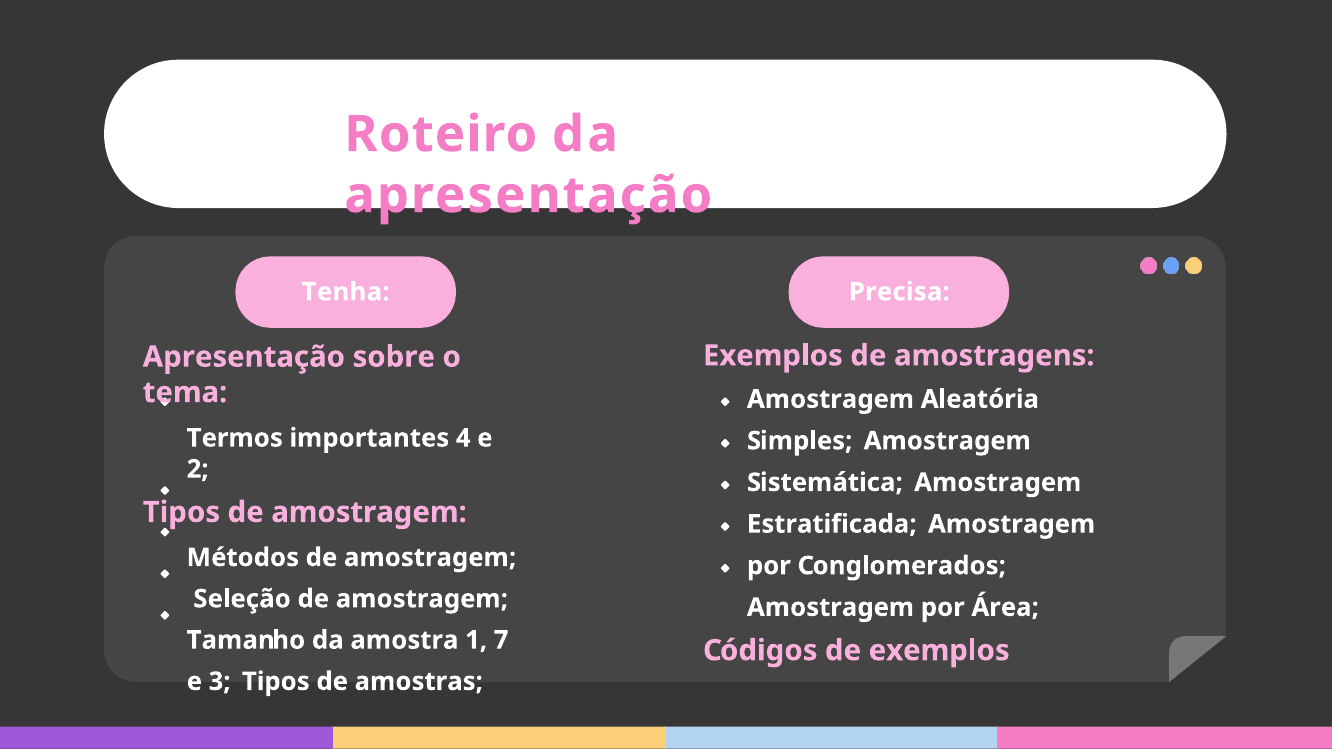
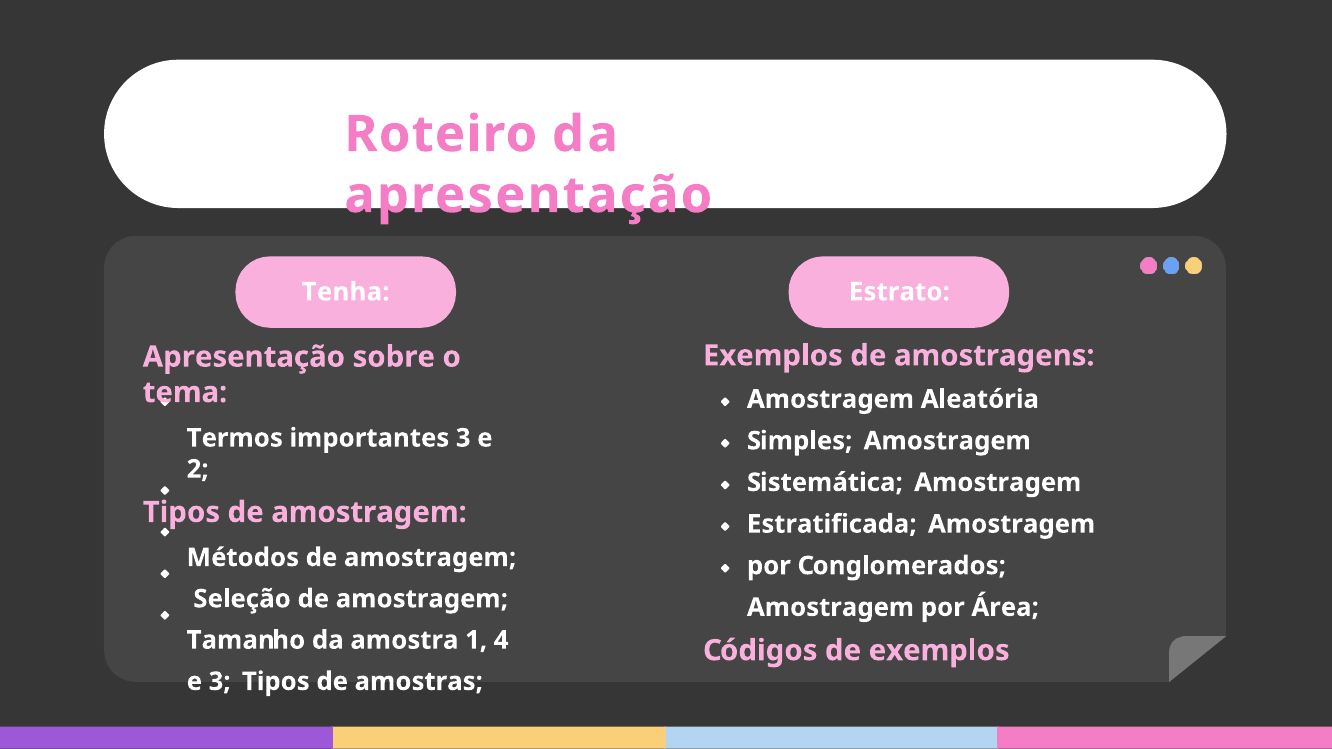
Precisa: Precisa -> Estrato
importantes 4: 4 -> 3
7: 7 -> 4
